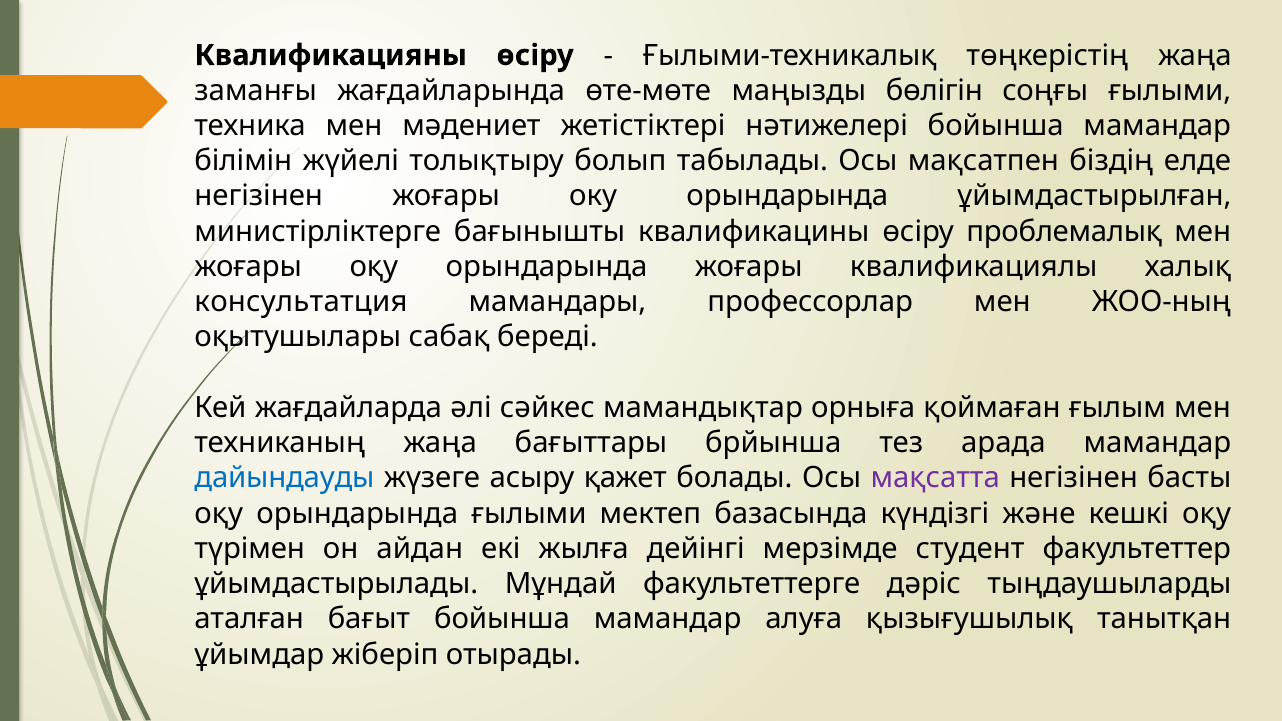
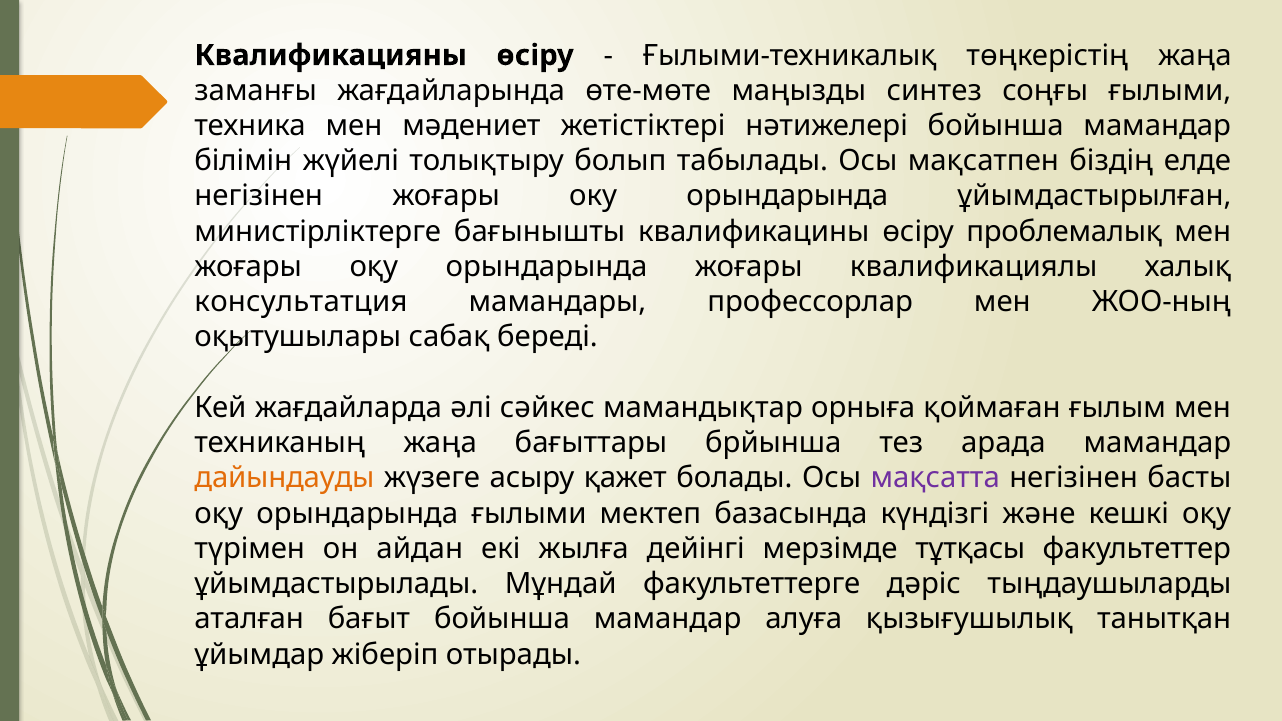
бөлігін: бөлігін -> синтез
дайындауды colour: blue -> orange
студент: студент -> тұтқасы
